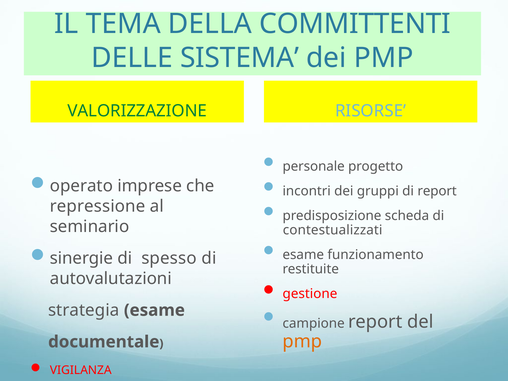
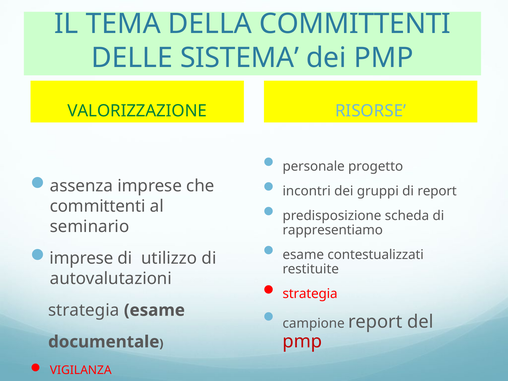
operato: operato -> assenza
repressione at (98, 206): repressione -> committenti
contestualizzati: contestualizzati -> rappresentiamo
funzionamento: funzionamento -> contestualizzati
sinergie at (81, 258): sinergie -> imprese
spesso: spesso -> utilizzo
gestione at (310, 294): gestione -> strategia
pmp at (302, 342) colour: orange -> red
